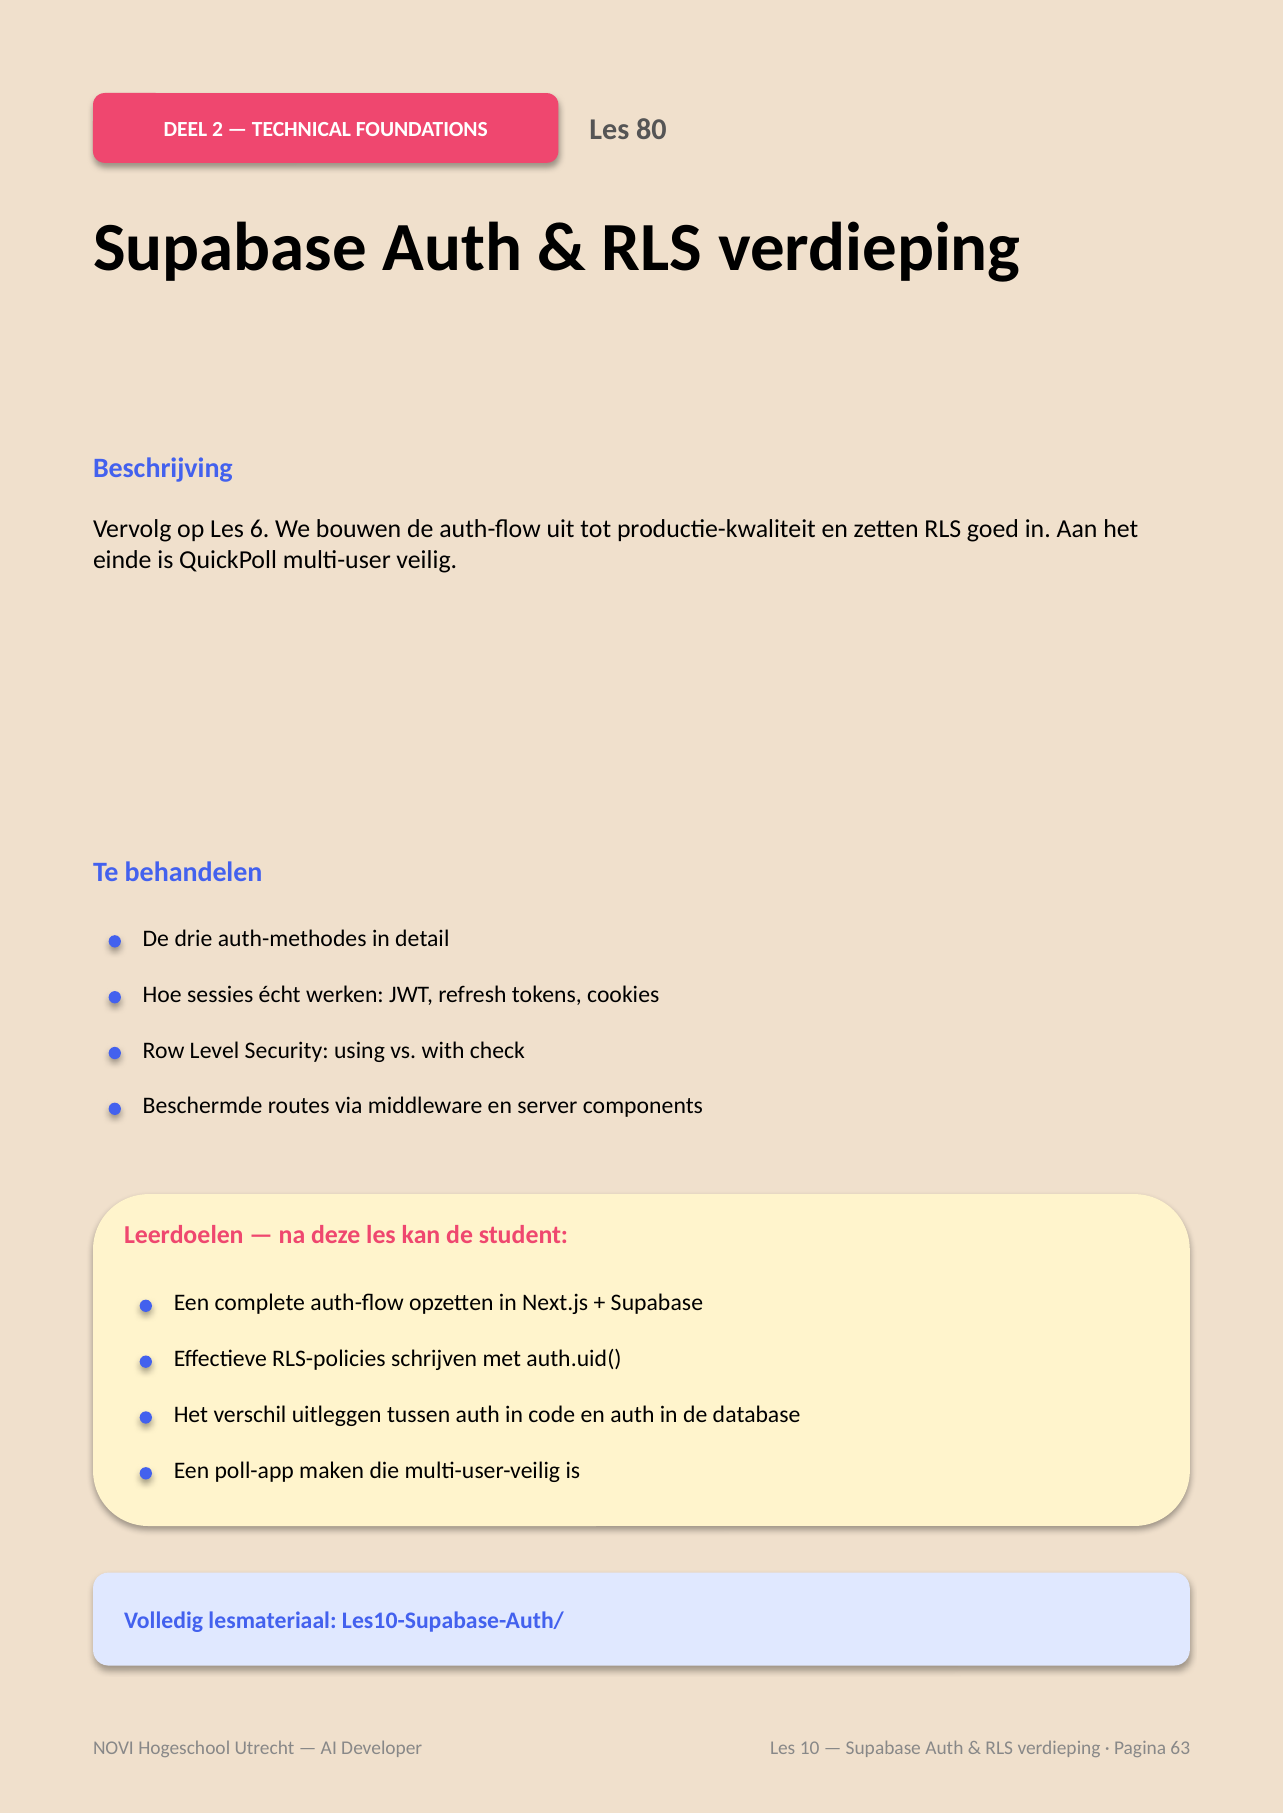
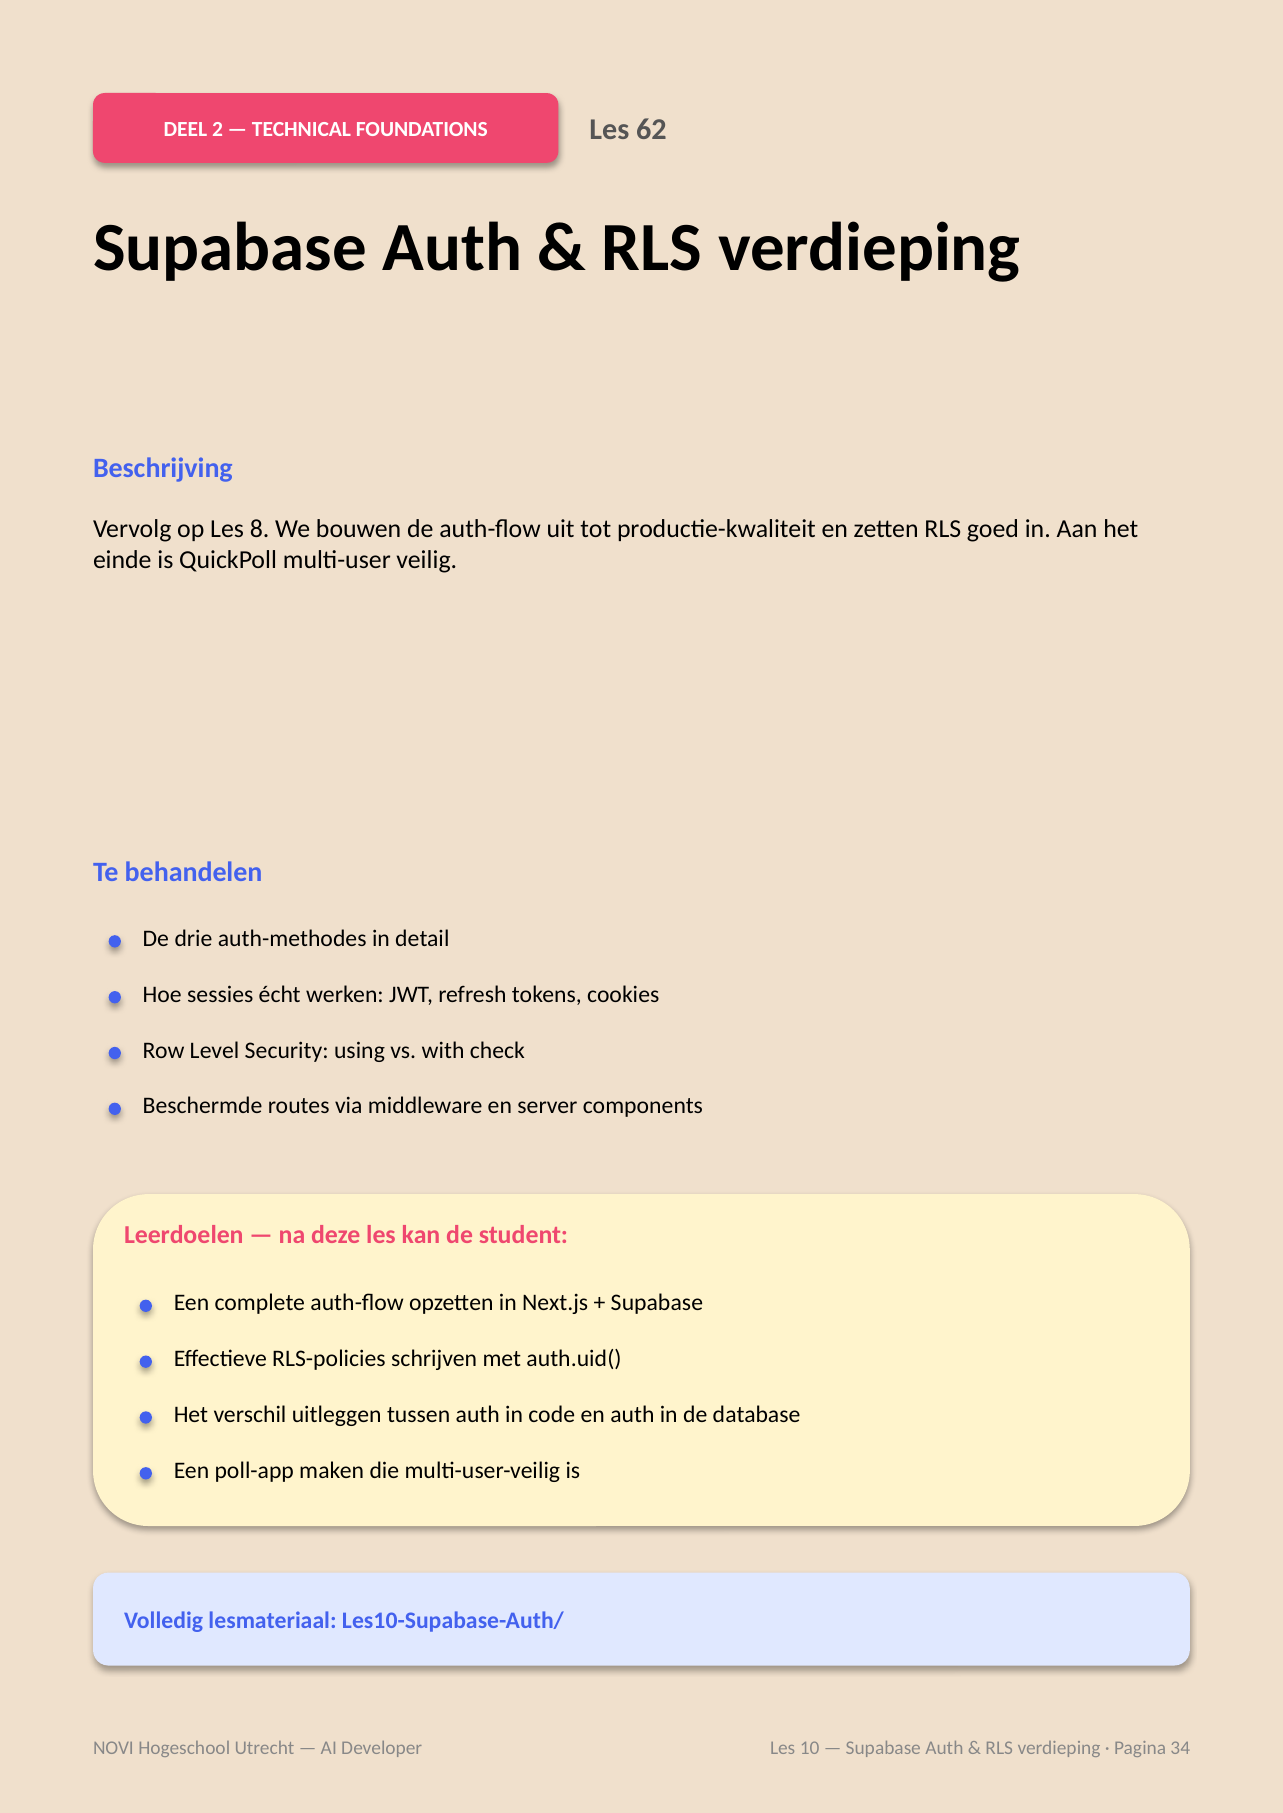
80: 80 -> 62
6: 6 -> 8
63: 63 -> 34
